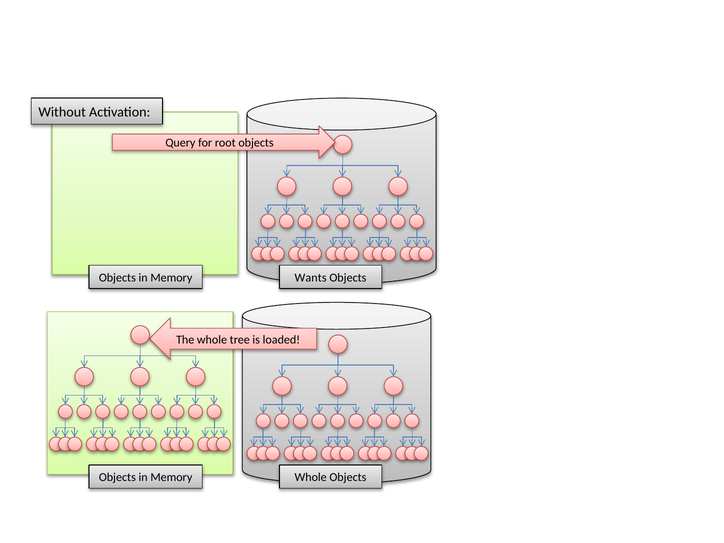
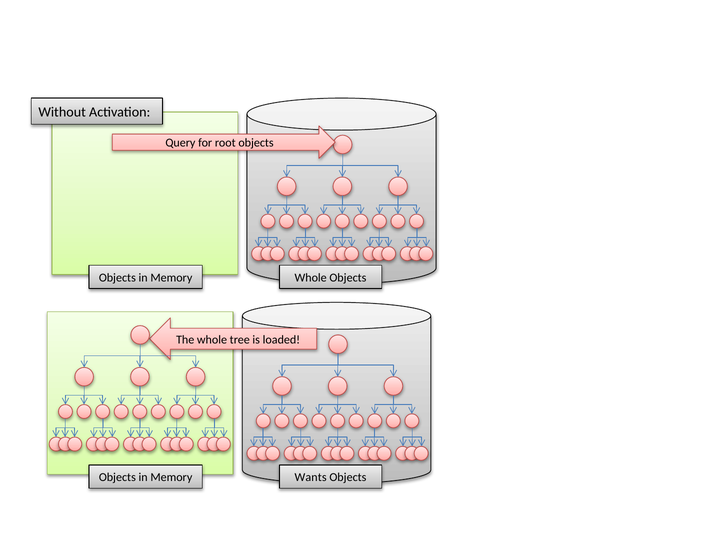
Memory Wants: Wants -> Whole
Memory Whole: Whole -> Wants
